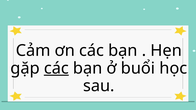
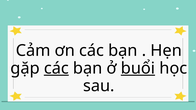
buổi underline: none -> present
